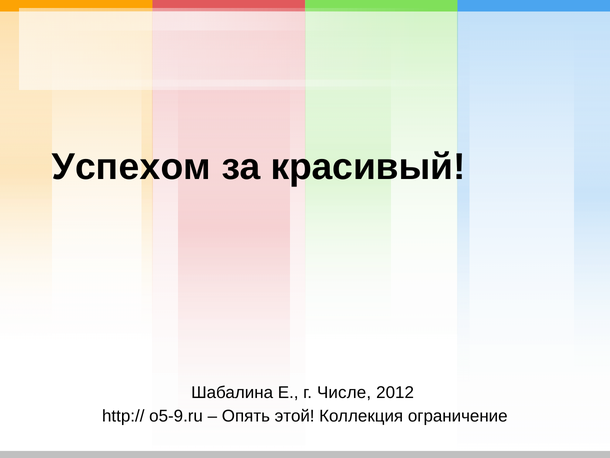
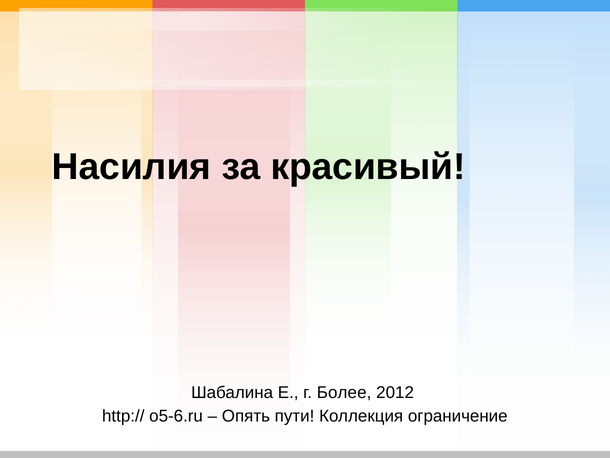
Успехом: Успехом -> Насилия
Числе: Числе -> Более
o5-9.ru: o5-9.ru -> o5-6.ru
этой: этой -> пути
